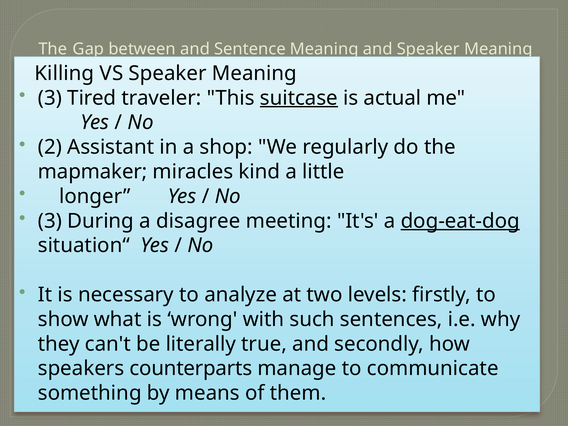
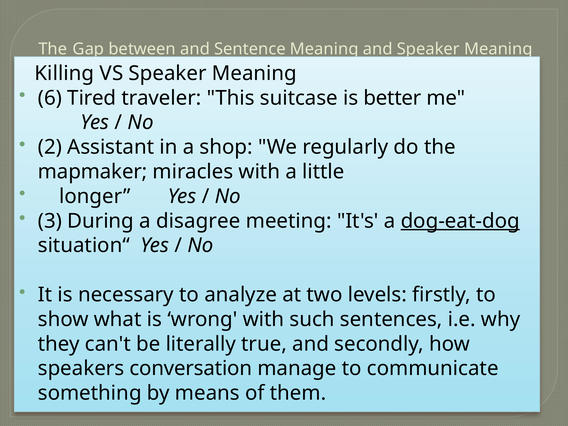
3 at (50, 98): 3 -> 6
suitcase underline: present -> none
actual: actual -> better
miracles kind: kind -> with
counterparts: counterparts -> conversation
